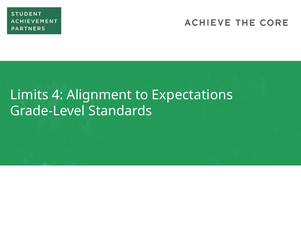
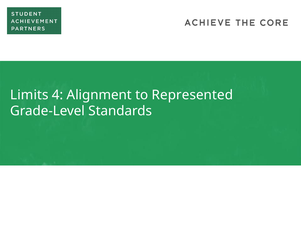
Expectations: Expectations -> Represented
